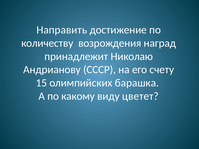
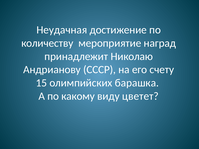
Направить: Направить -> Неудачная
возрождения: возрождения -> мероприятие
